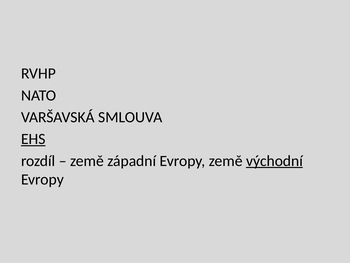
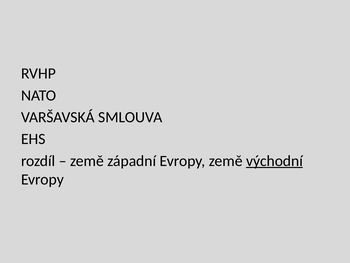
EHS underline: present -> none
